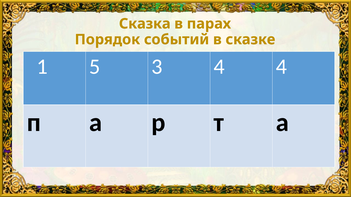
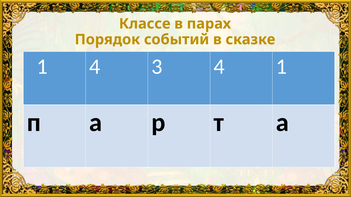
Сказка: Сказка -> Классе
1 5: 5 -> 4
4 4: 4 -> 1
